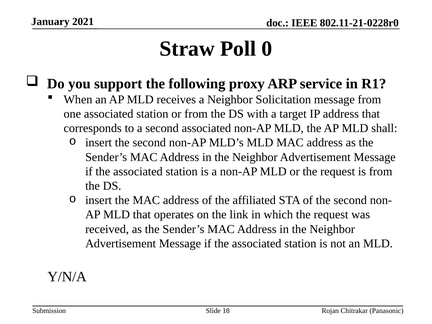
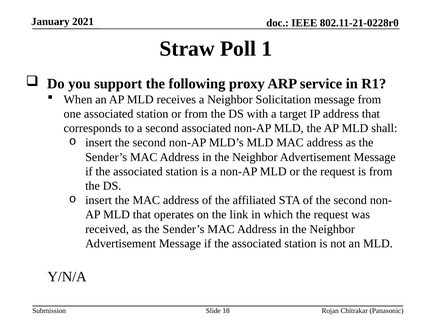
0: 0 -> 1
